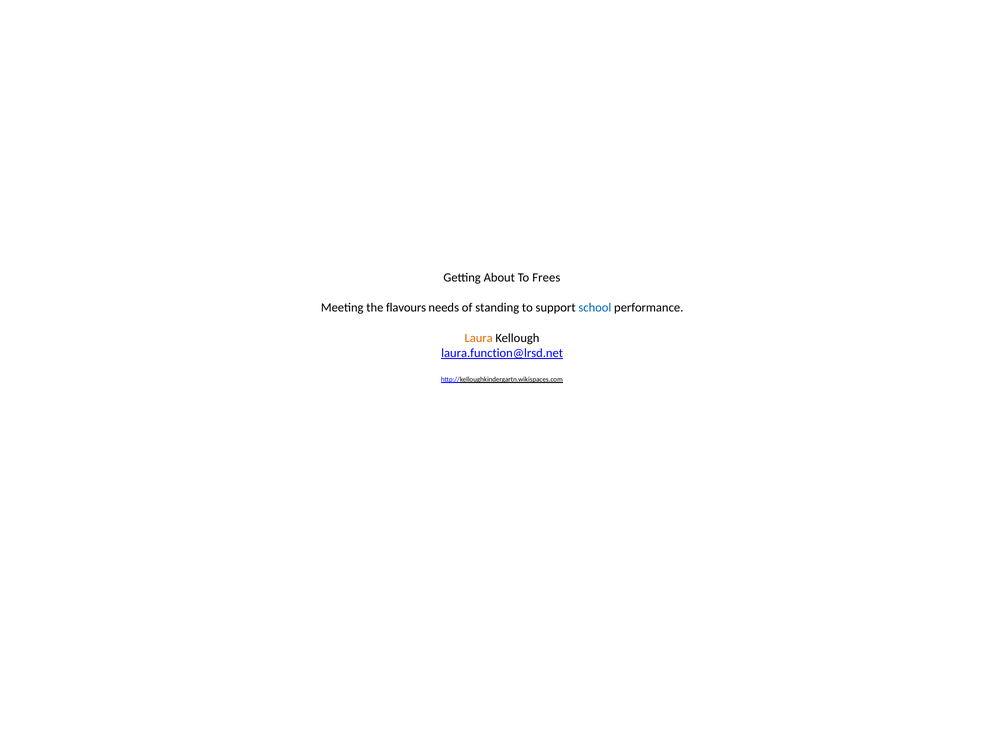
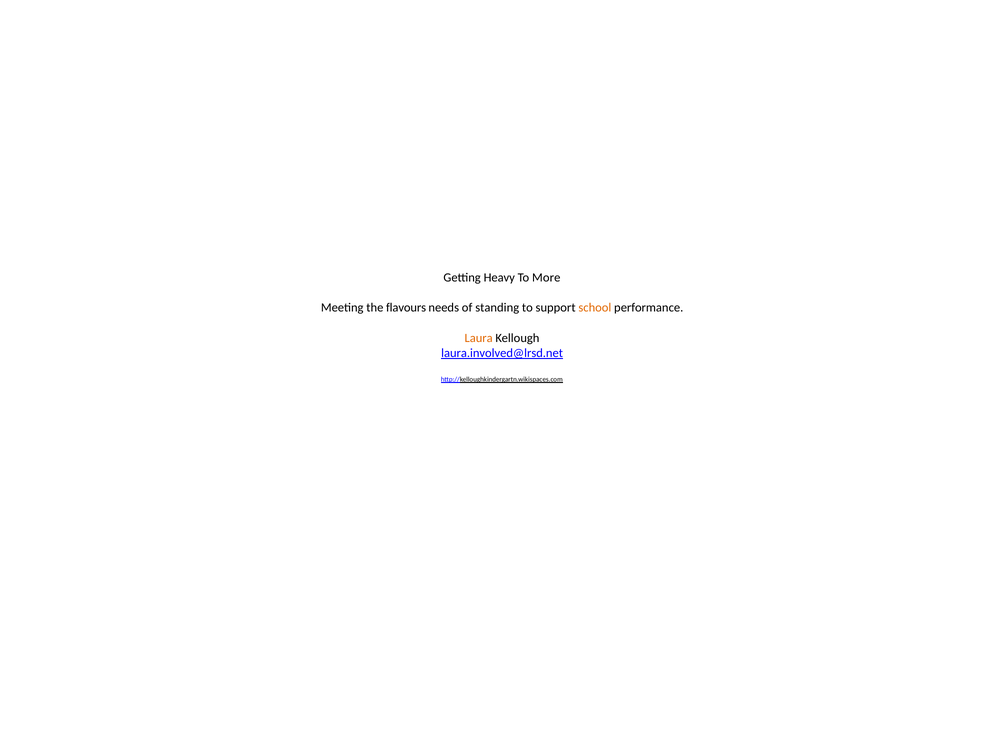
About: About -> Heavy
Frees: Frees -> More
school colour: blue -> orange
laura.function@lrsd.net: laura.function@lrsd.net -> laura.involved@lrsd.net
